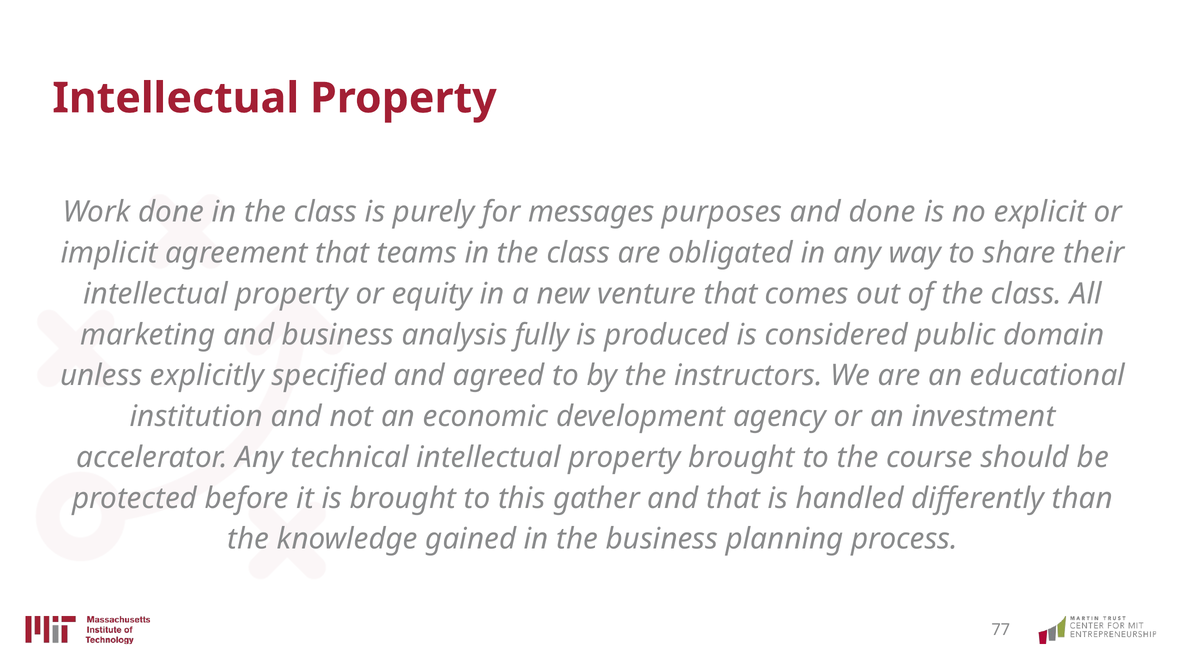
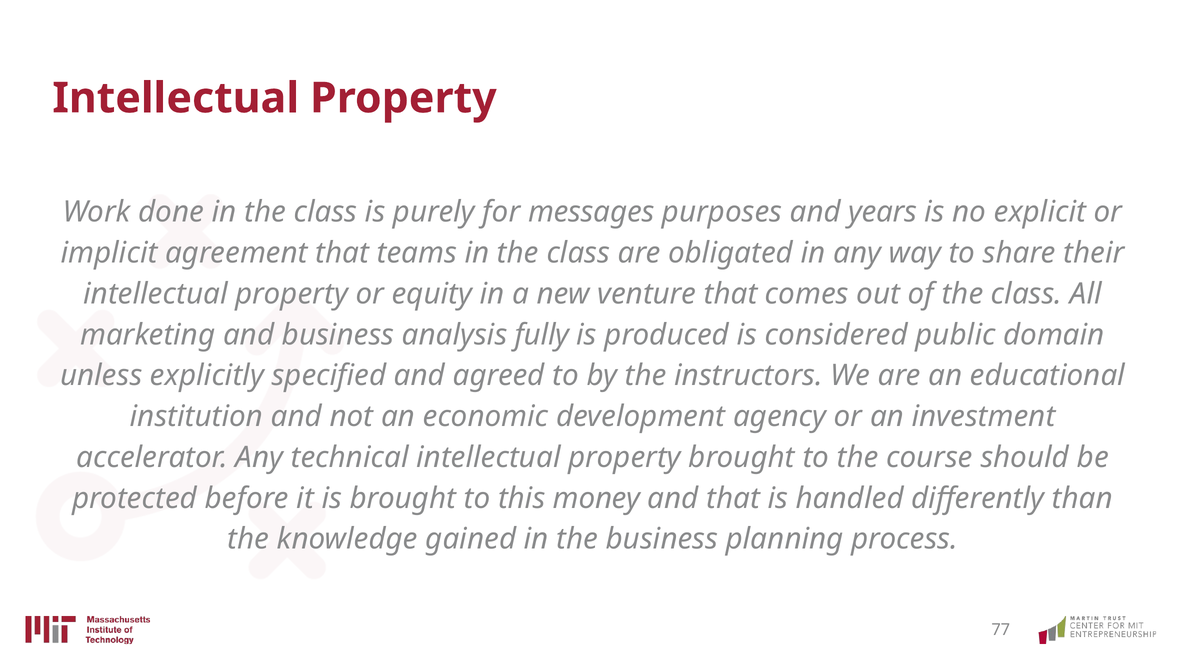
and done: done -> years
gather: gather -> money
